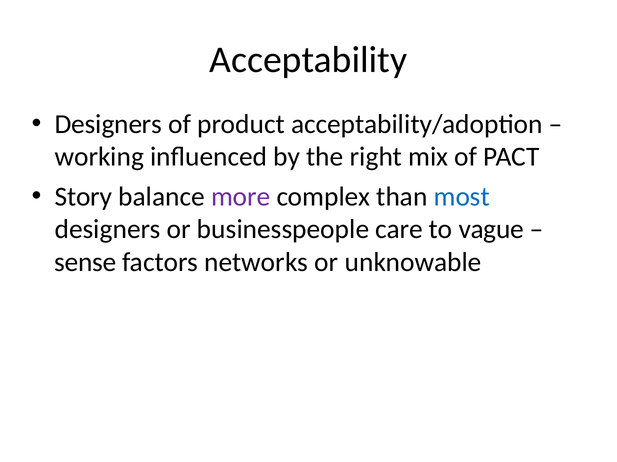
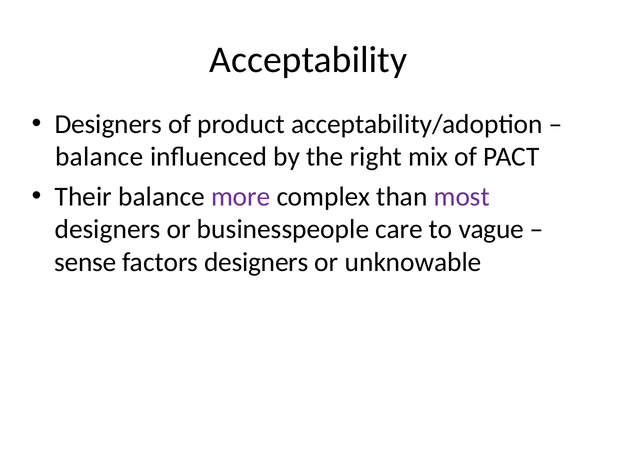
working at (99, 157): working -> balance
Story: Story -> Their
most colour: blue -> purple
factors networks: networks -> designers
